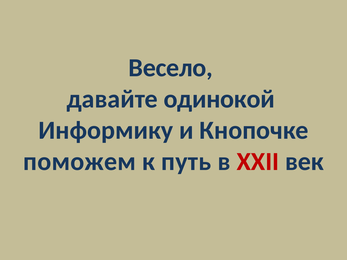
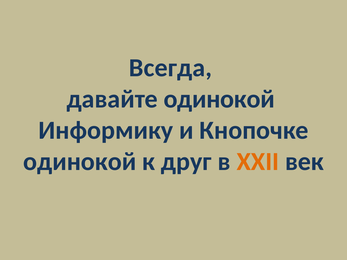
Весело: Весело -> Всегда
поможем at (80, 162): поможем -> одинокой
путь: путь -> друг
XXII colour: red -> orange
